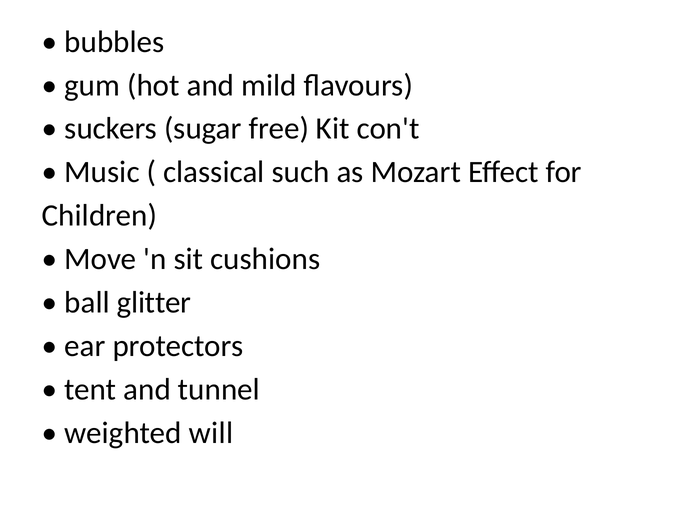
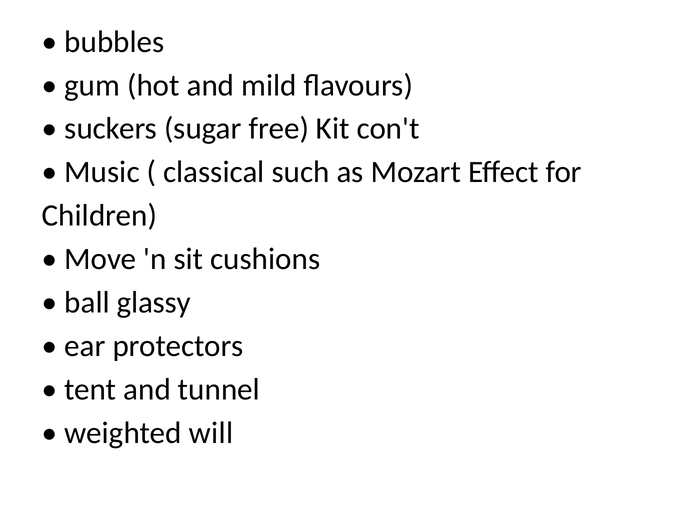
glitter: glitter -> glassy
